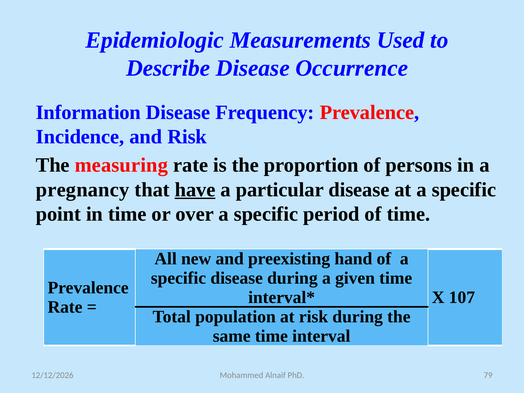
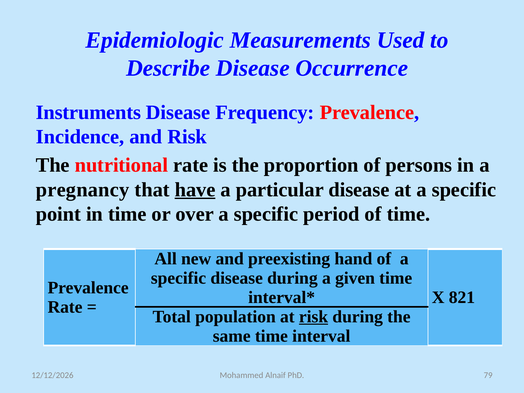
Information: Information -> Instruments
measuring: measuring -> nutritional
107: 107 -> 821
risk at (314, 317) underline: none -> present
